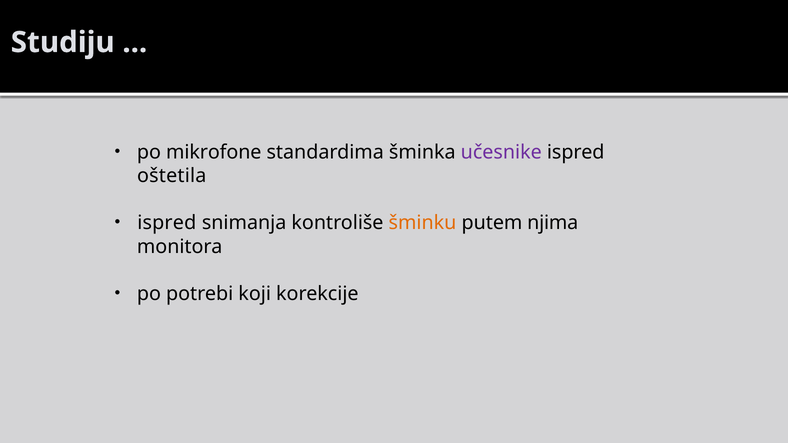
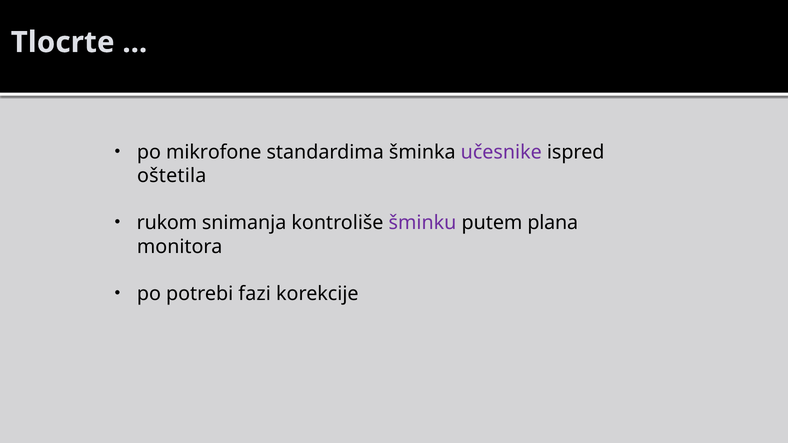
Studiju: Studiju -> Tlocrte
ispred at (167, 223): ispred -> rukom
šminku colour: orange -> purple
njima: njima -> plana
koji: koji -> fazi
